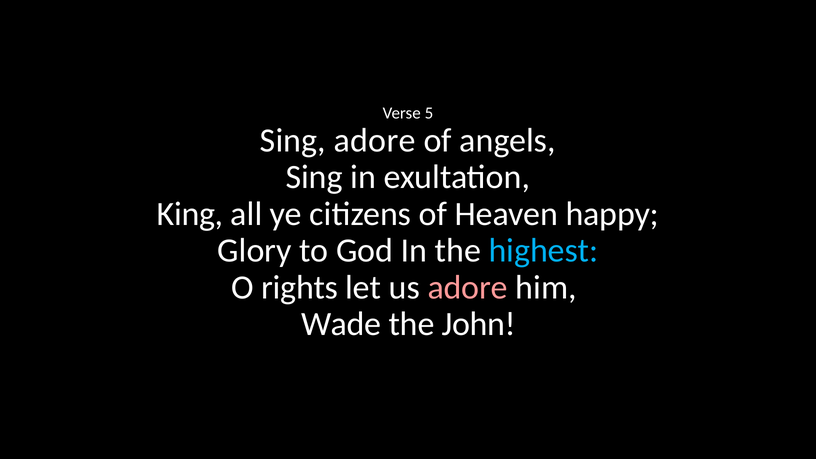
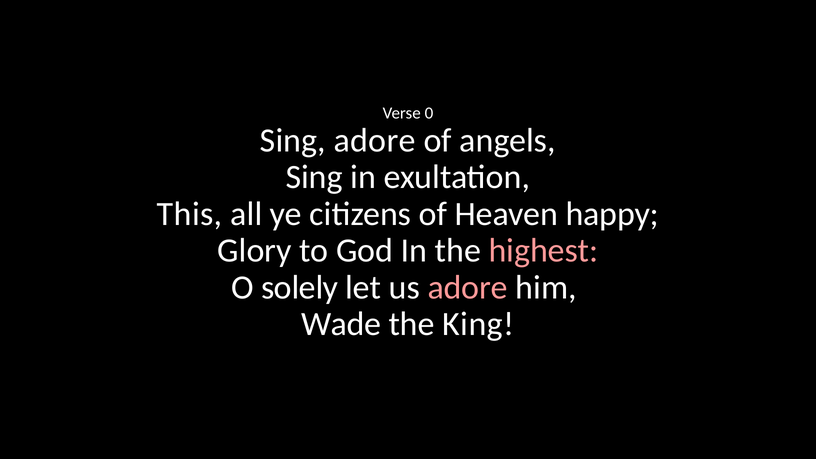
5: 5 -> 0
King: King -> This
highest colour: light blue -> pink
rights: rights -> solely
John: John -> King
